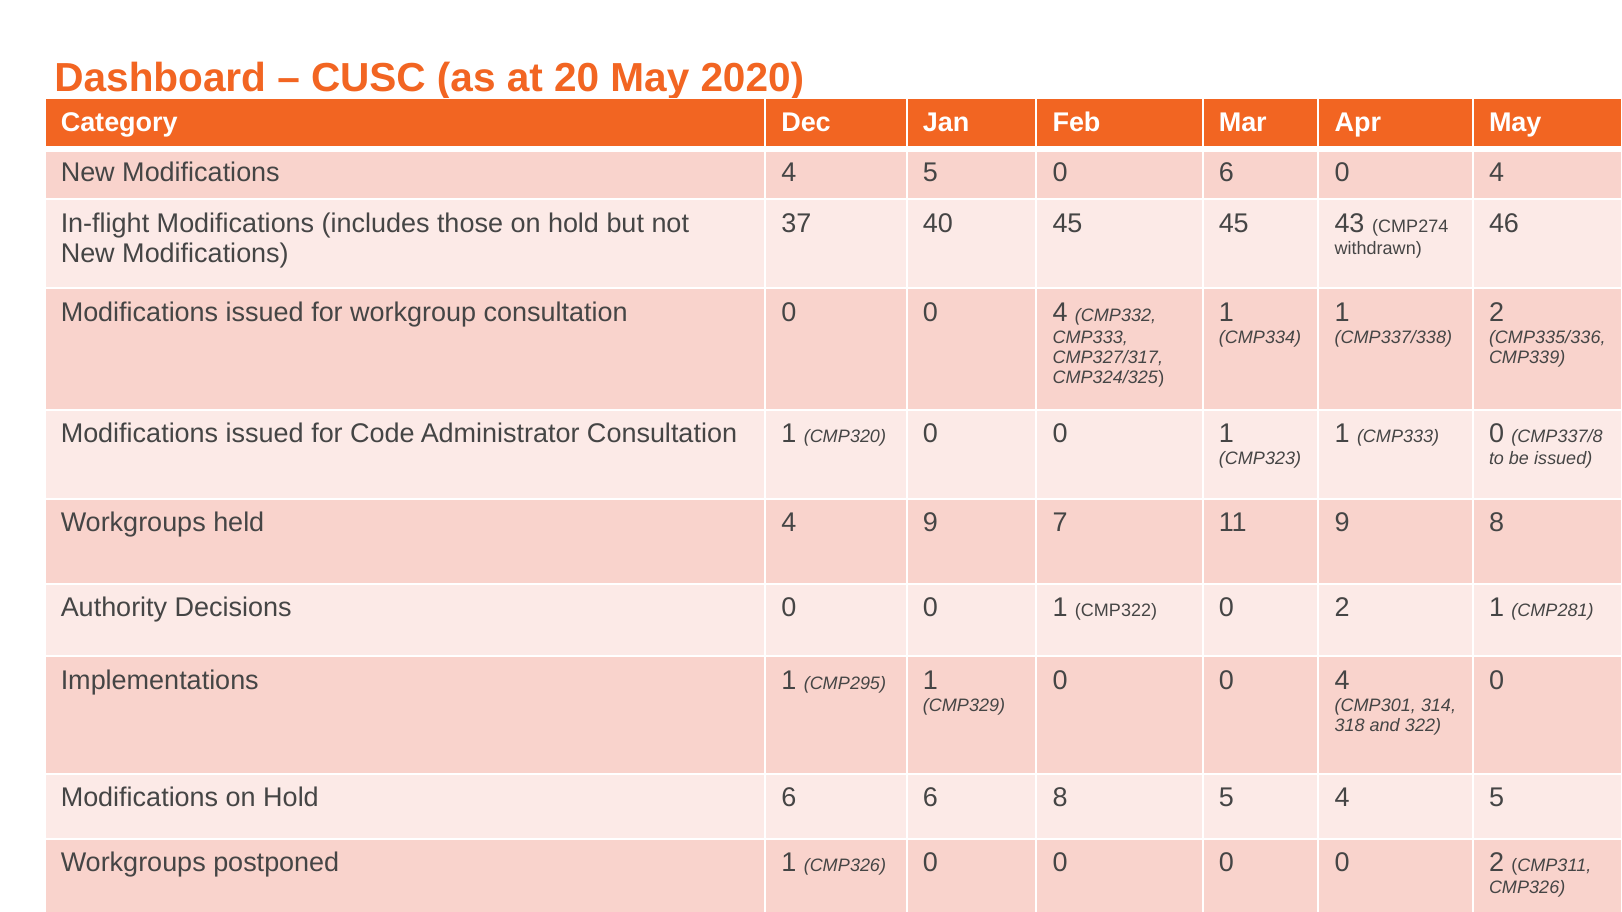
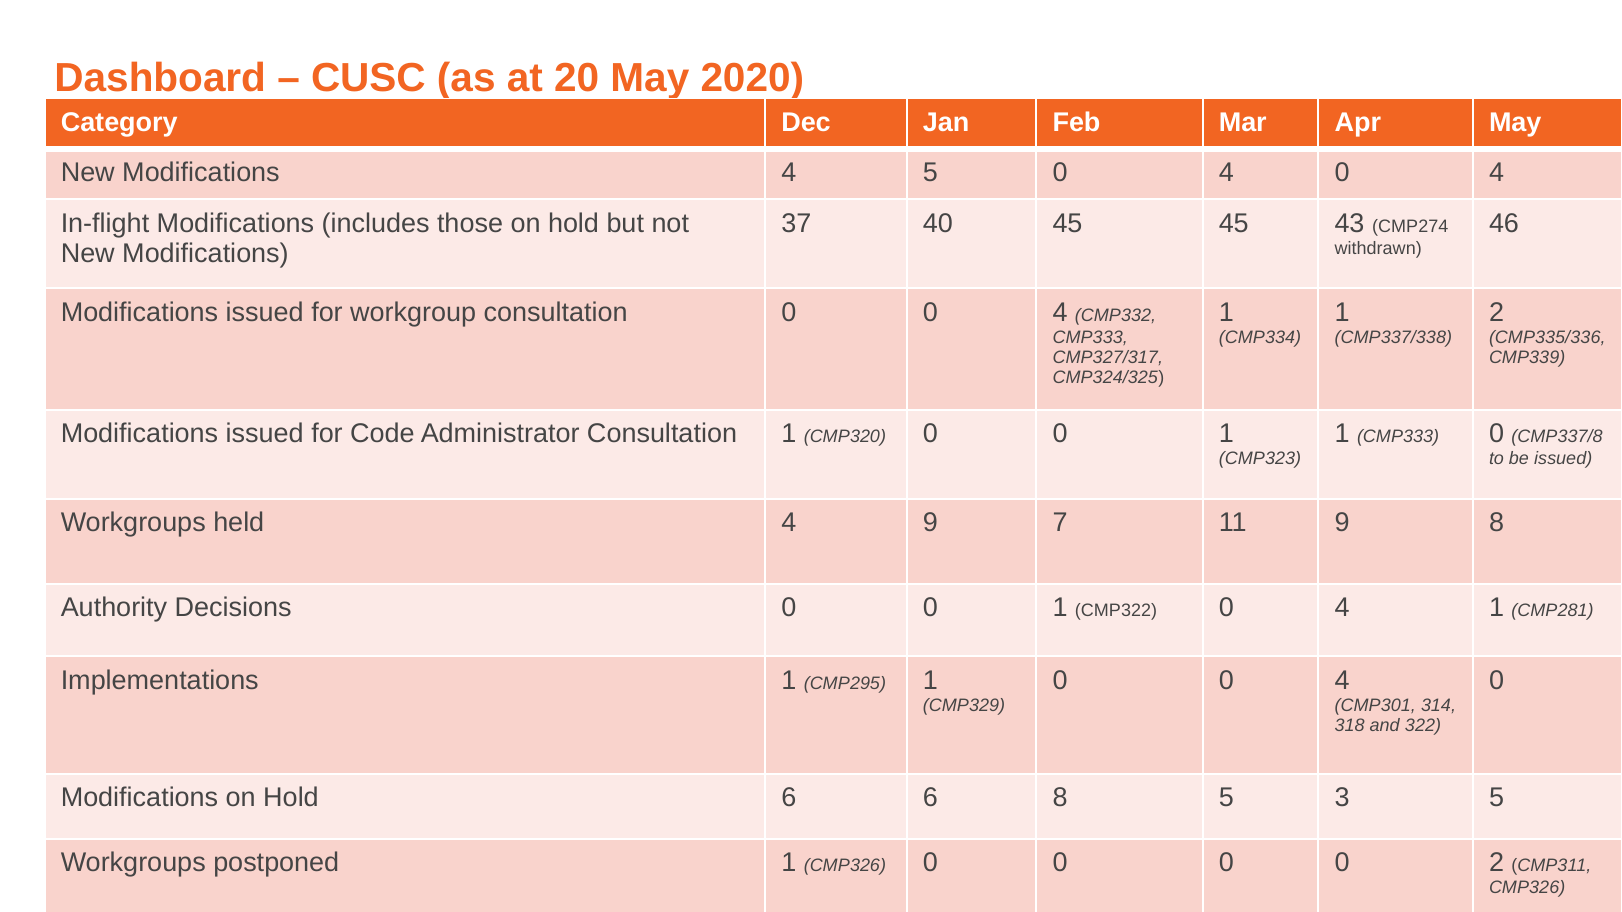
5 0 6: 6 -> 4
CMP322 0 2: 2 -> 4
5 4: 4 -> 3
